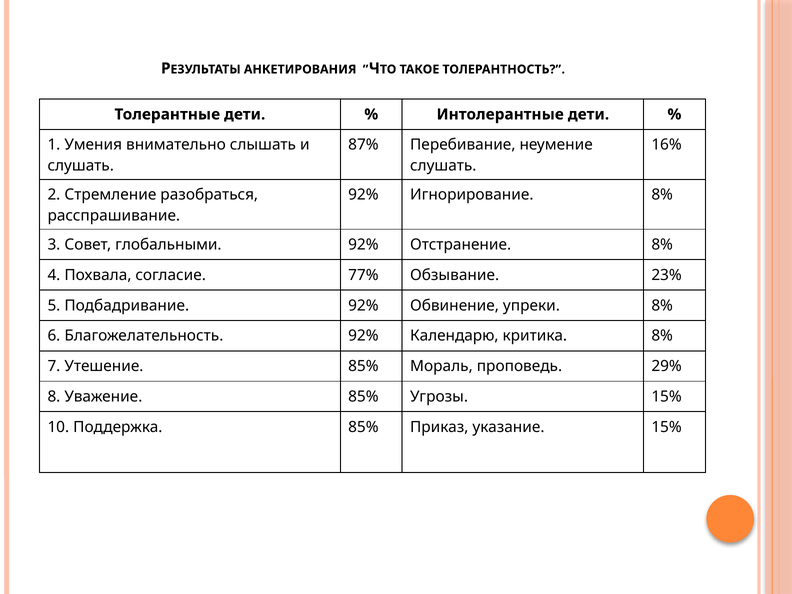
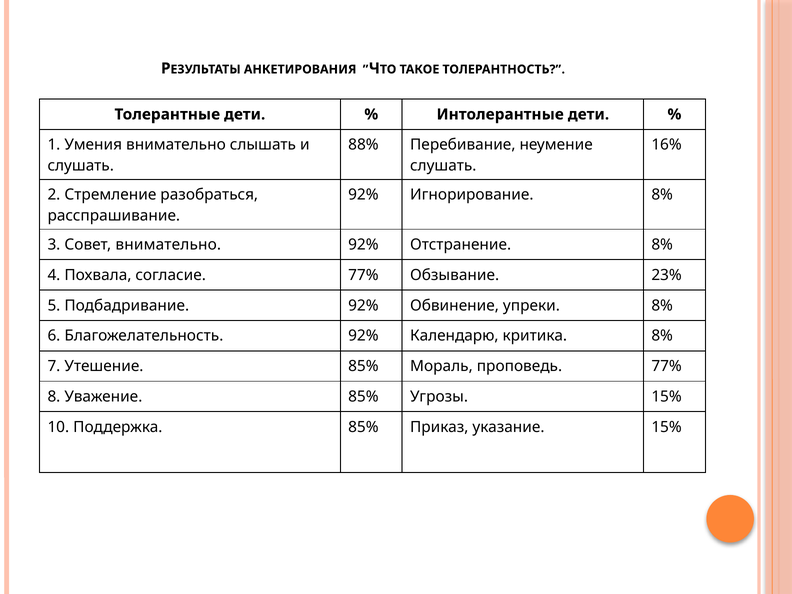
87%: 87% -> 88%
Совет глобальными: глобальными -> внимательно
проповедь 29%: 29% -> 77%
